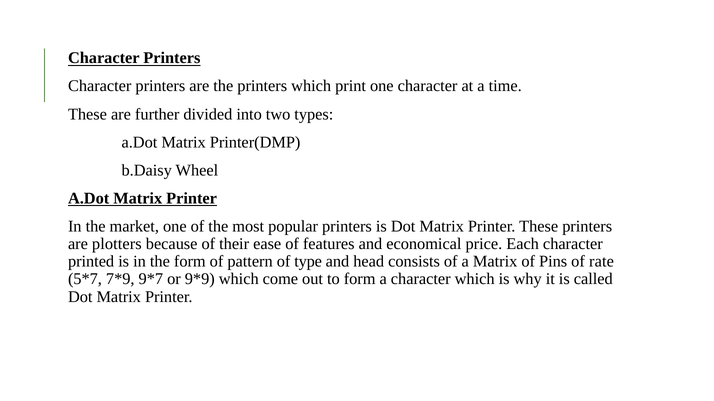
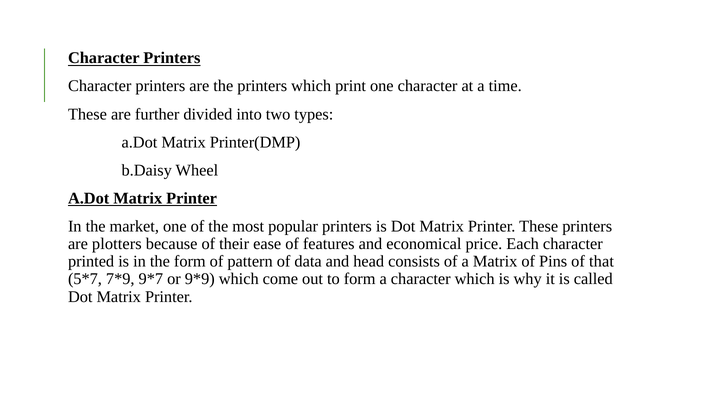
type: type -> data
rate: rate -> that
